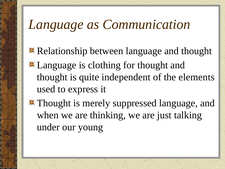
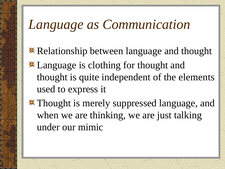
young: young -> mimic
